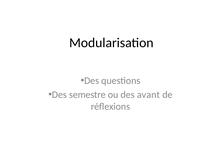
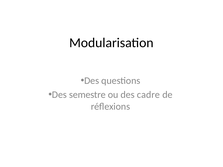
avant: avant -> cadre
